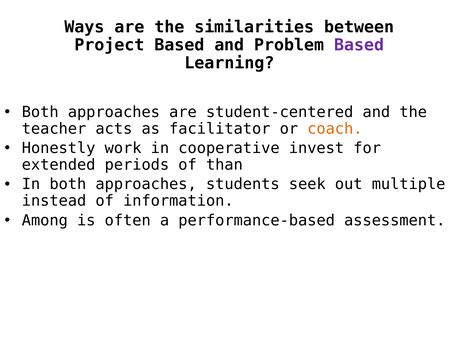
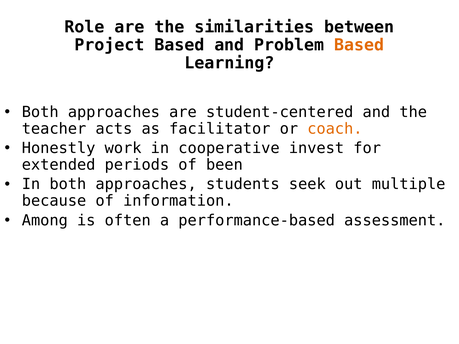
Ways: Ways -> Role
Based at (359, 45) colour: purple -> orange
than: than -> been
instead: instead -> because
